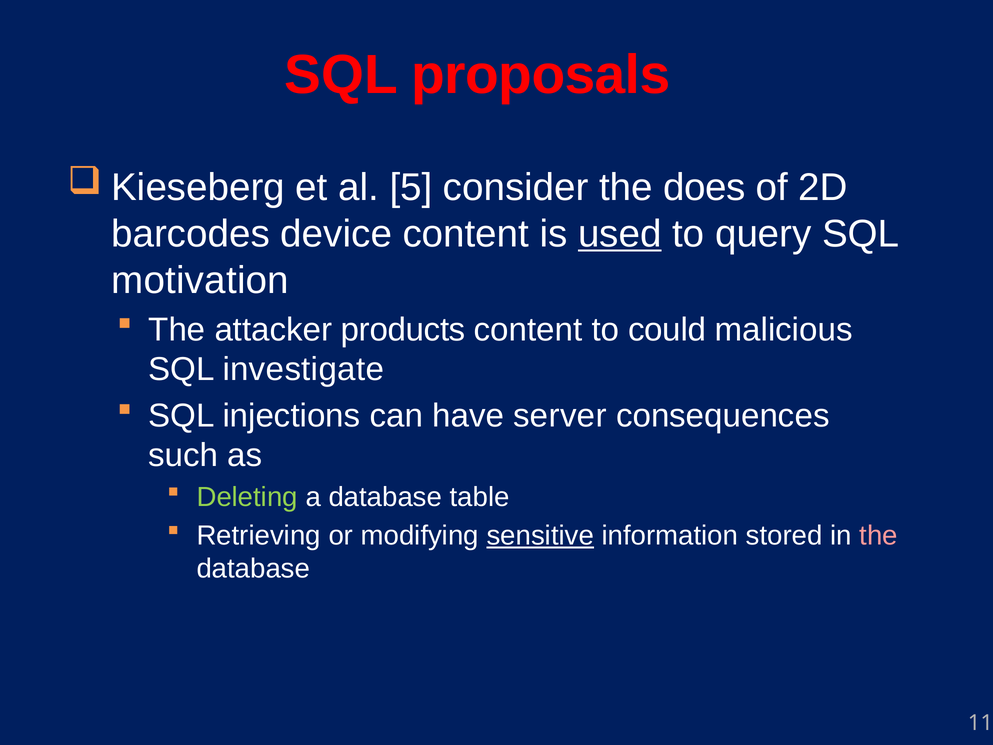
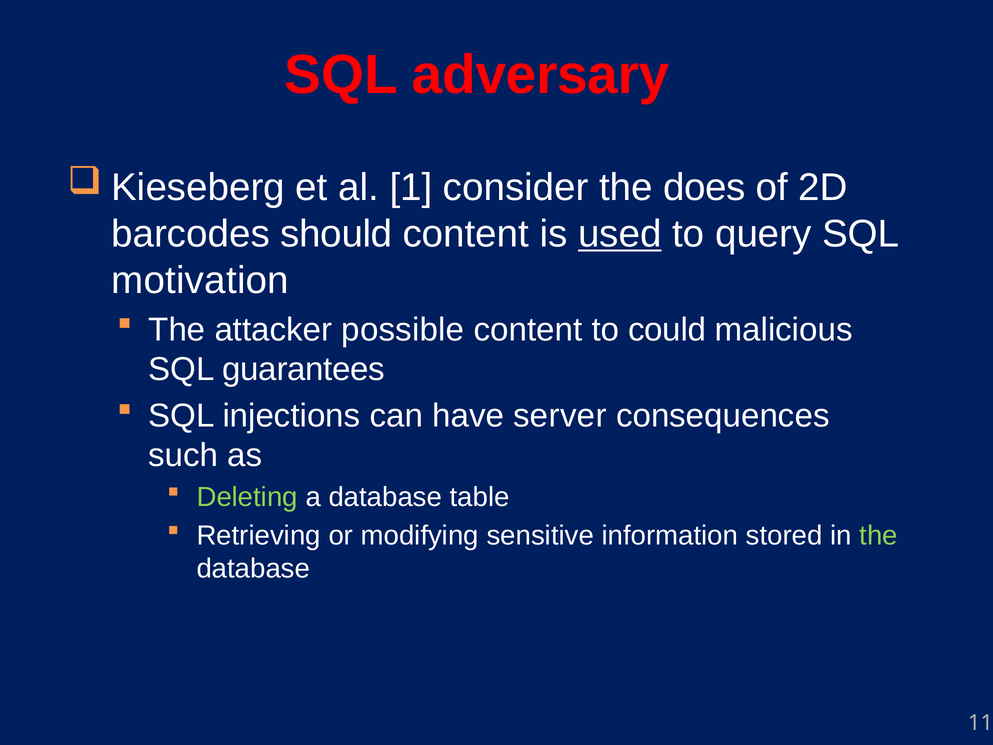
proposals: proposals -> adversary
5: 5 -> 1
device: device -> should
products: products -> possible
investigate: investigate -> guarantees
sensitive underline: present -> none
the at (879, 535) colour: pink -> light green
